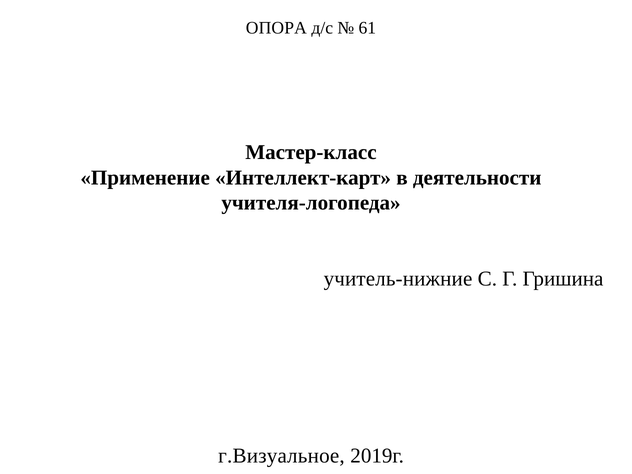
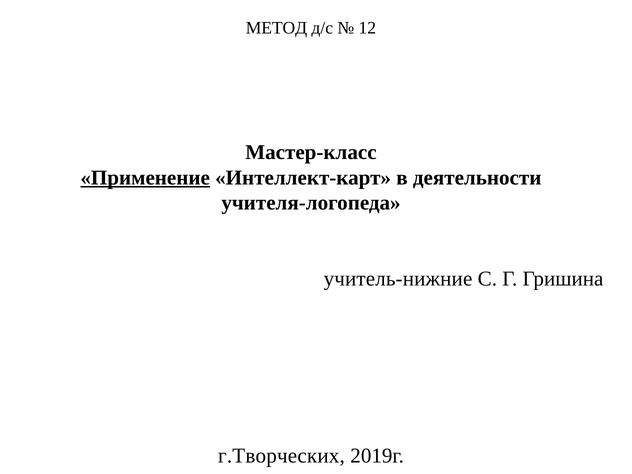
ОПОРА: ОПОРА -> МЕТОД
61: 61 -> 12
Применение underline: none -> present
г.Визуальное: г.Визуальное -> г.Творческих
